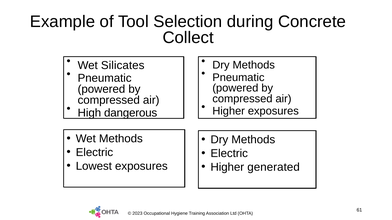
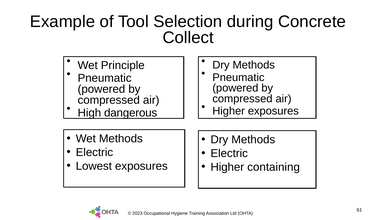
Silicates: Silicates -> Principle
generated: generated -> containing
